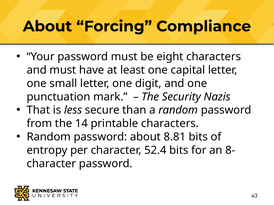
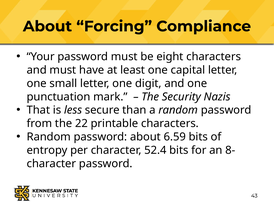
14: 14 -> 22
8.81: 8.81 -> 6.59
